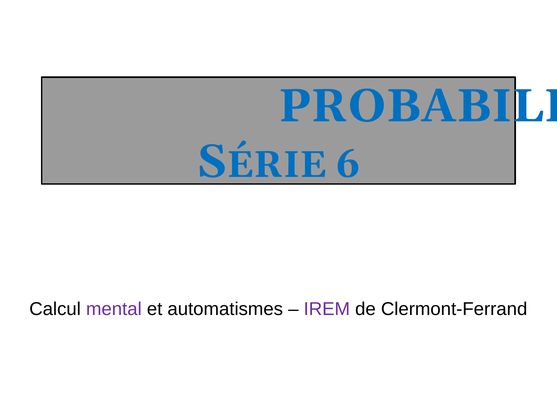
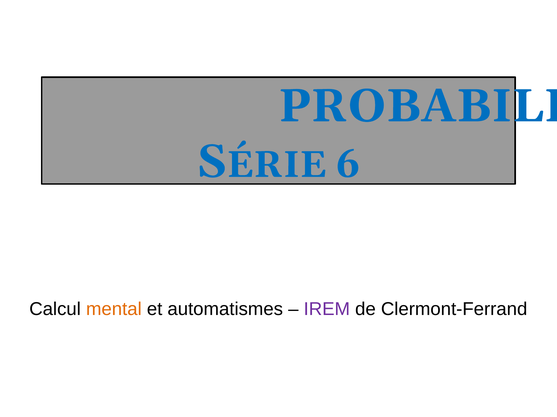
mental colour: purple -> orange
